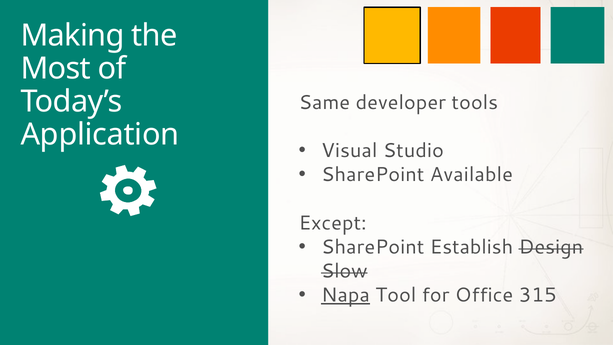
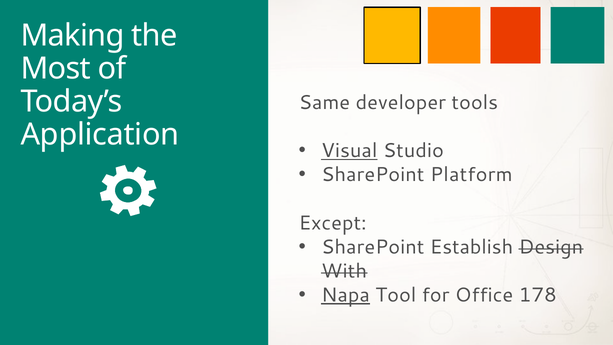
Visual underline: none -> present
Available: Available -> Platform
Slow: Slow -> With
315: 315 -> 178
